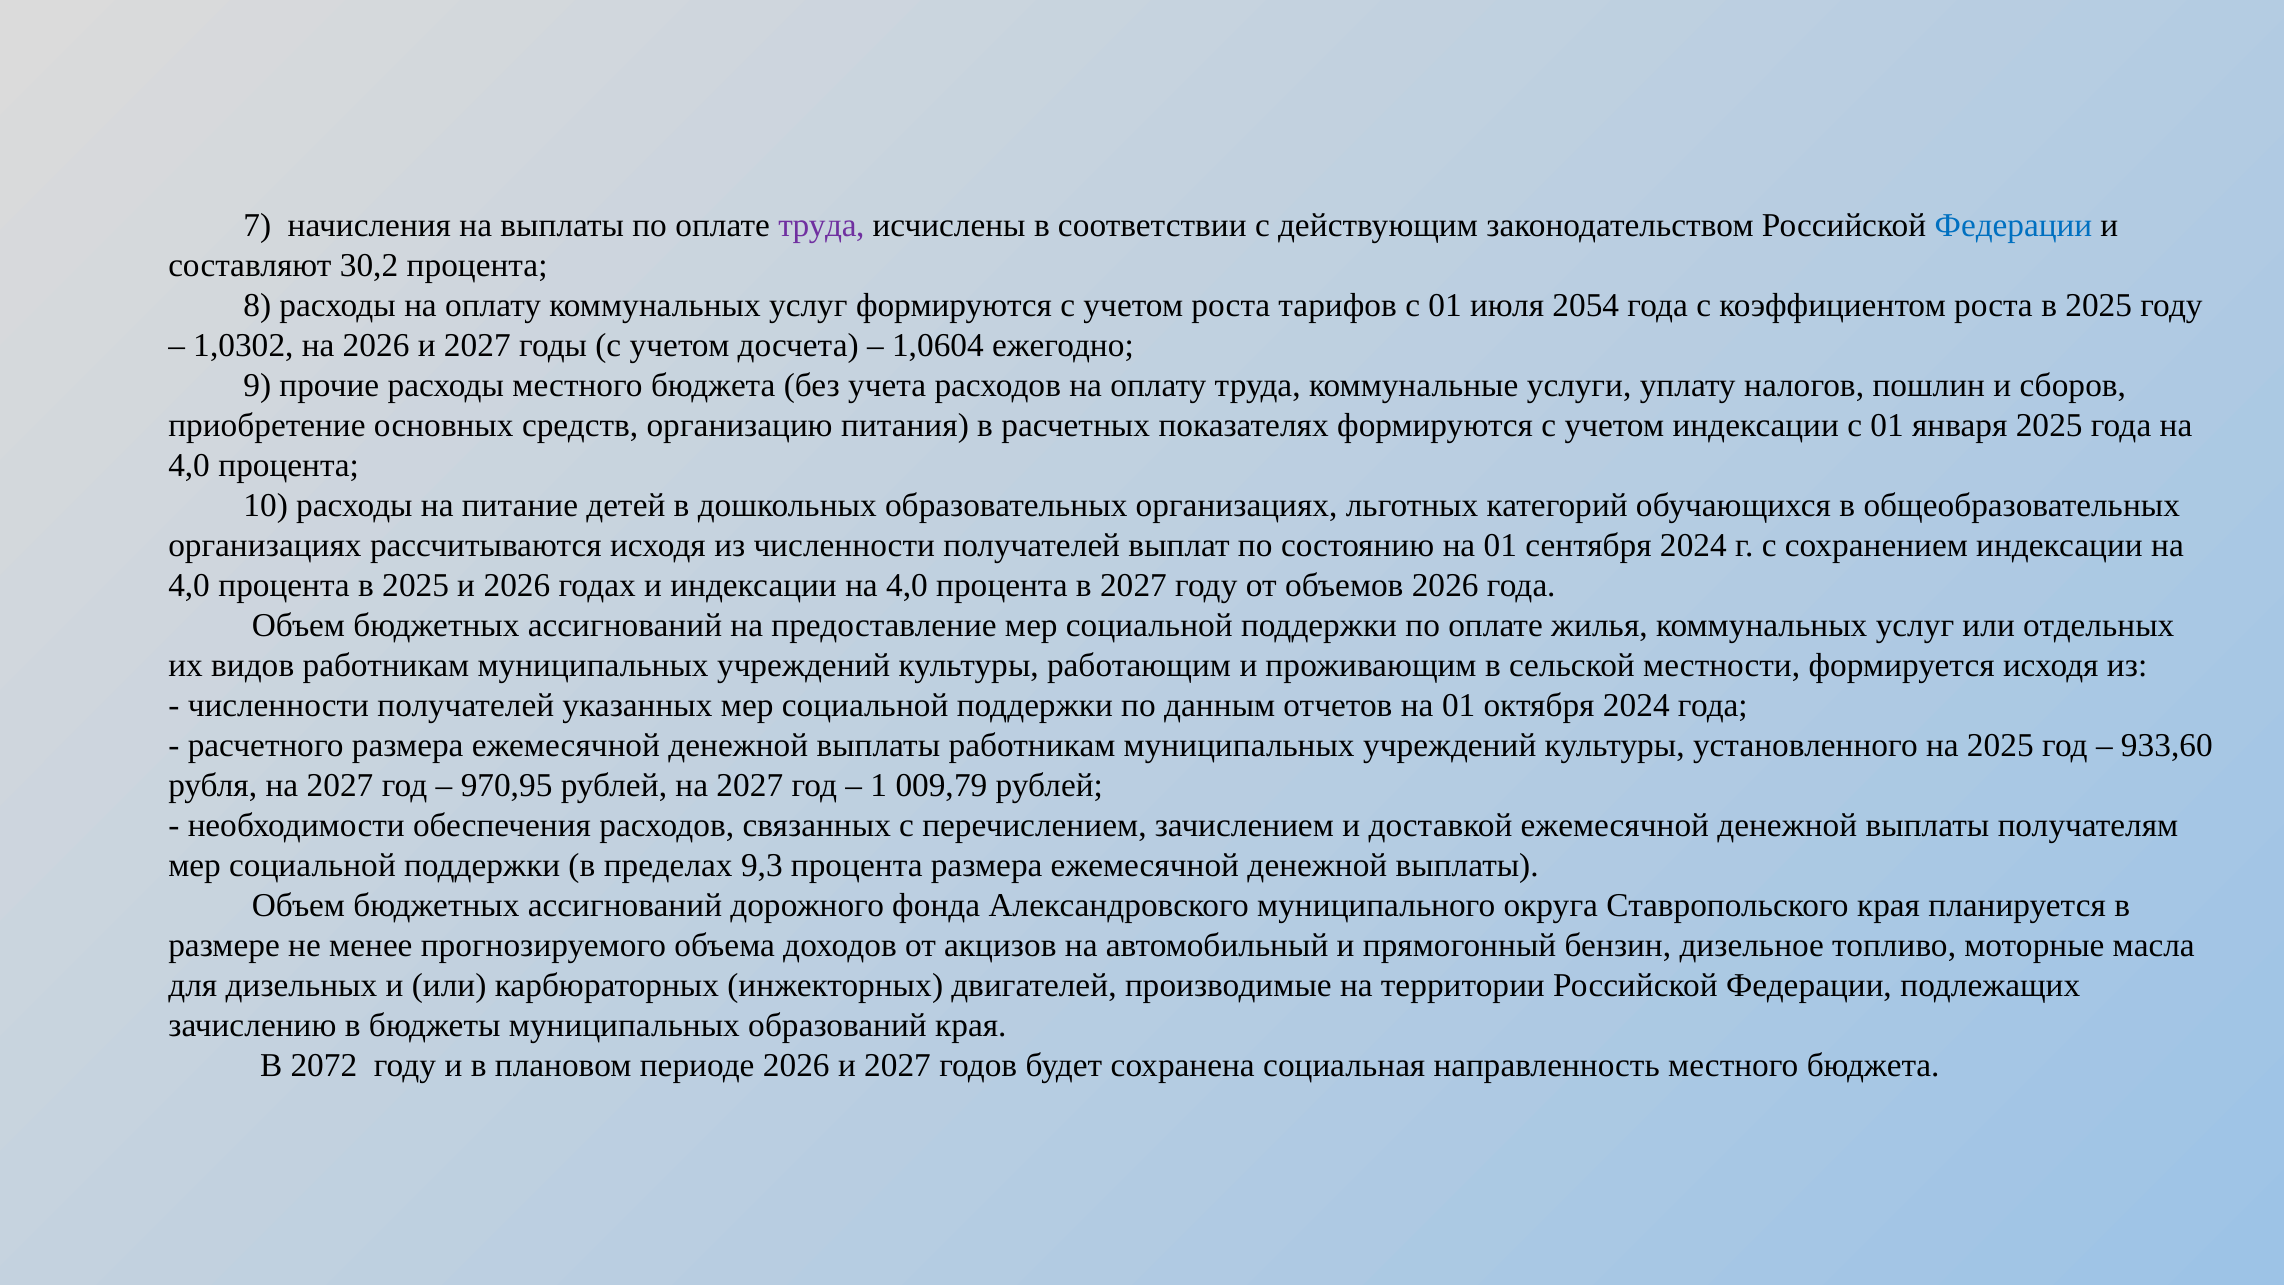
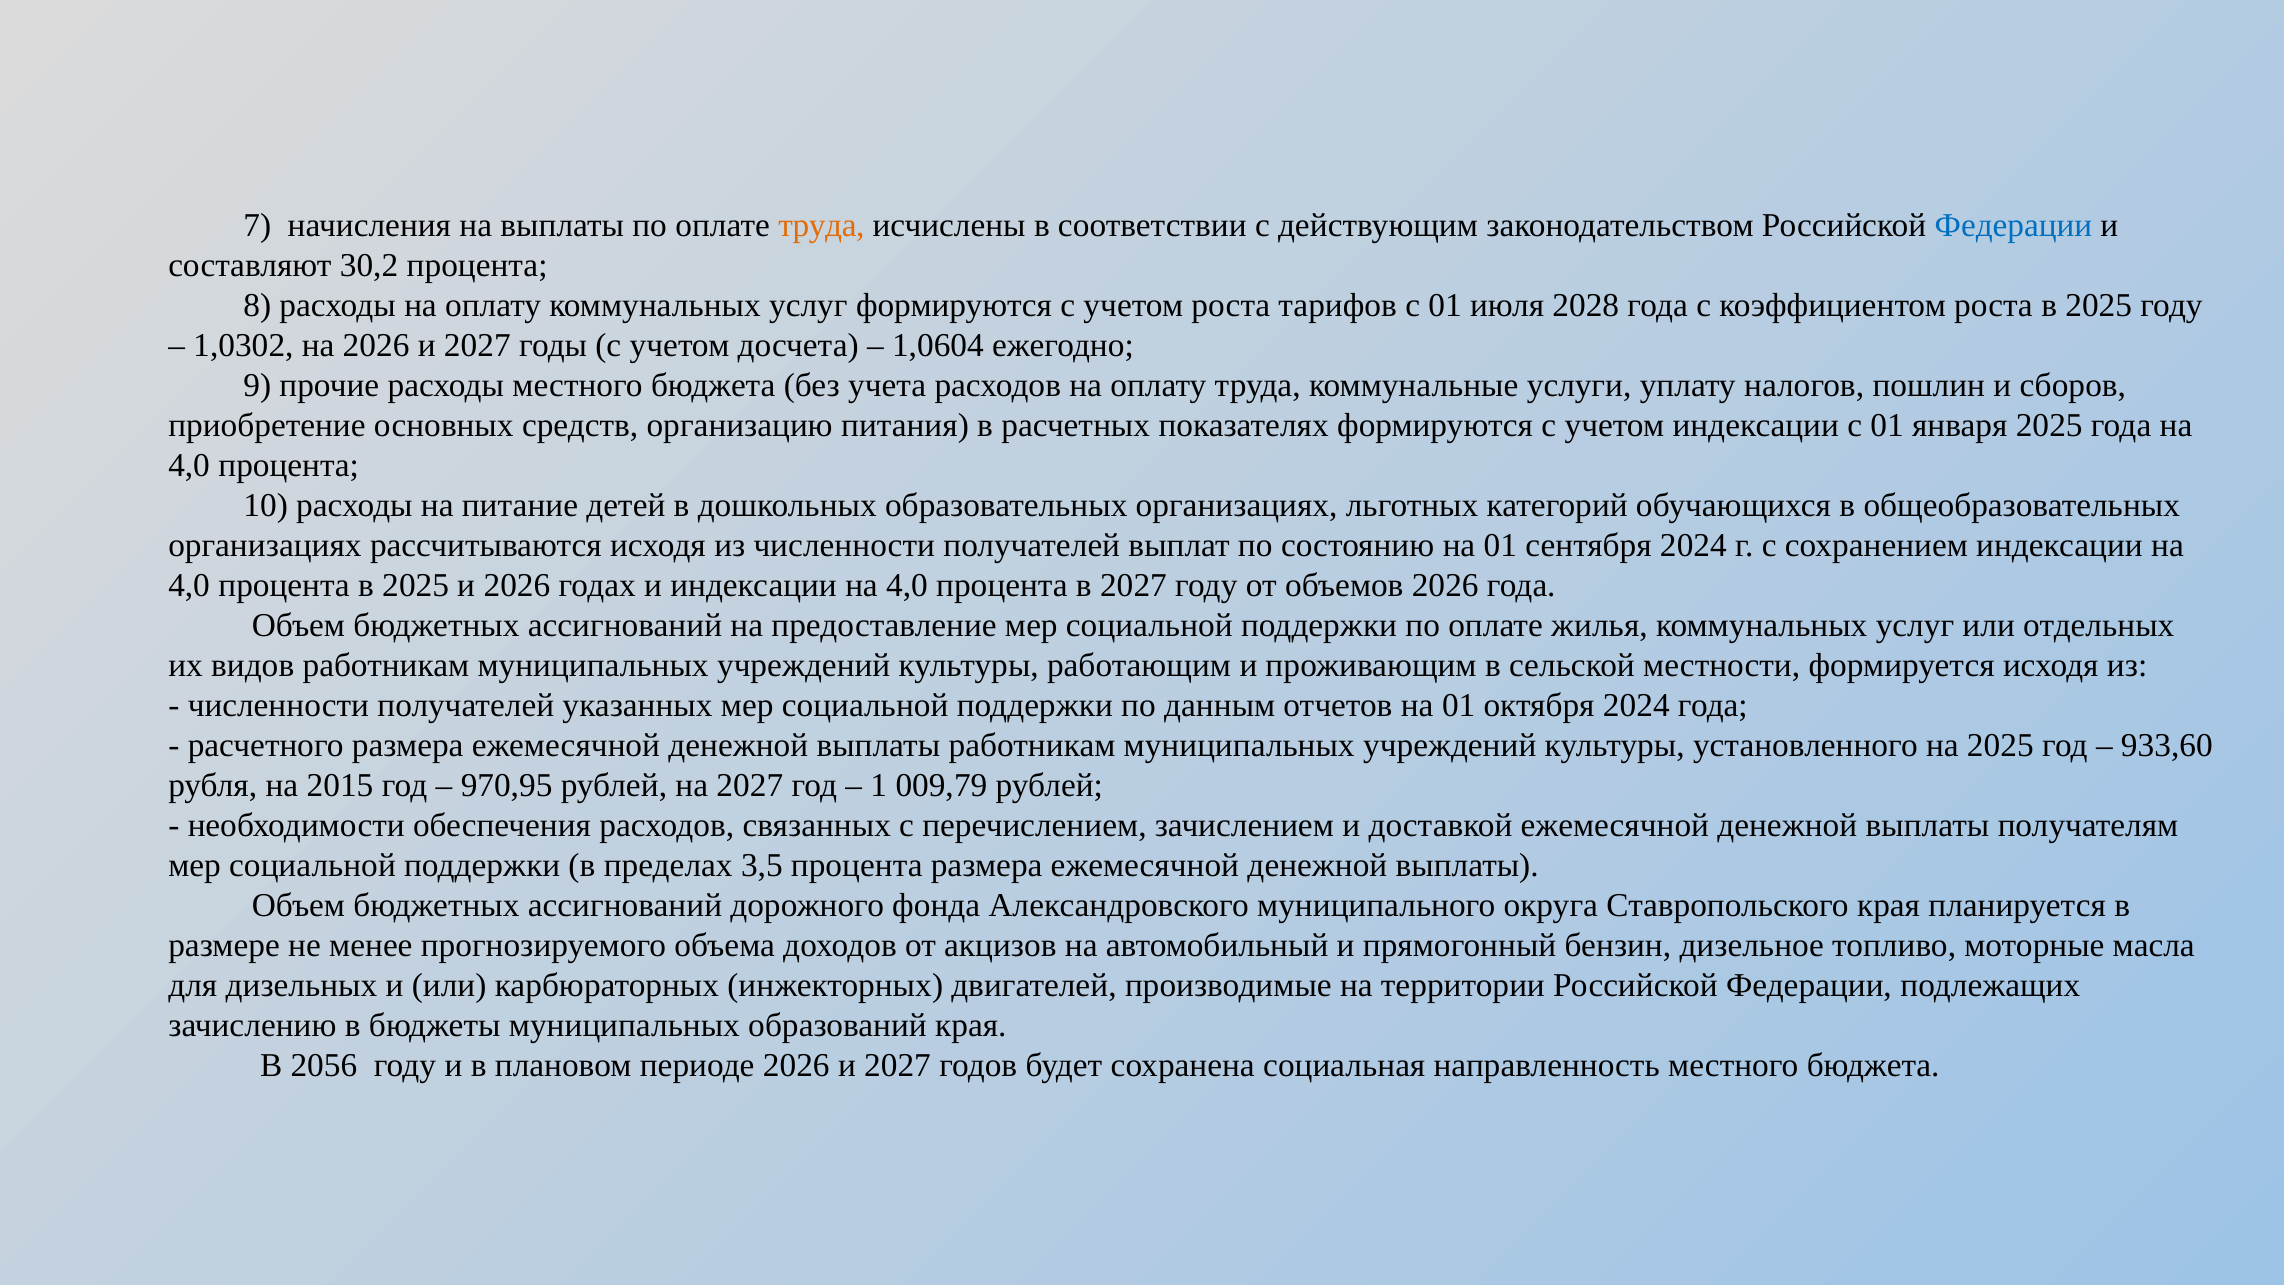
труда at (821, 226) colour: purple -> orange
2054: 2054 -> 2028
рубля на 2027: 2027 -> 2015
9,3: 9,3 -> 3,5
2072: 2072 -> 2056
